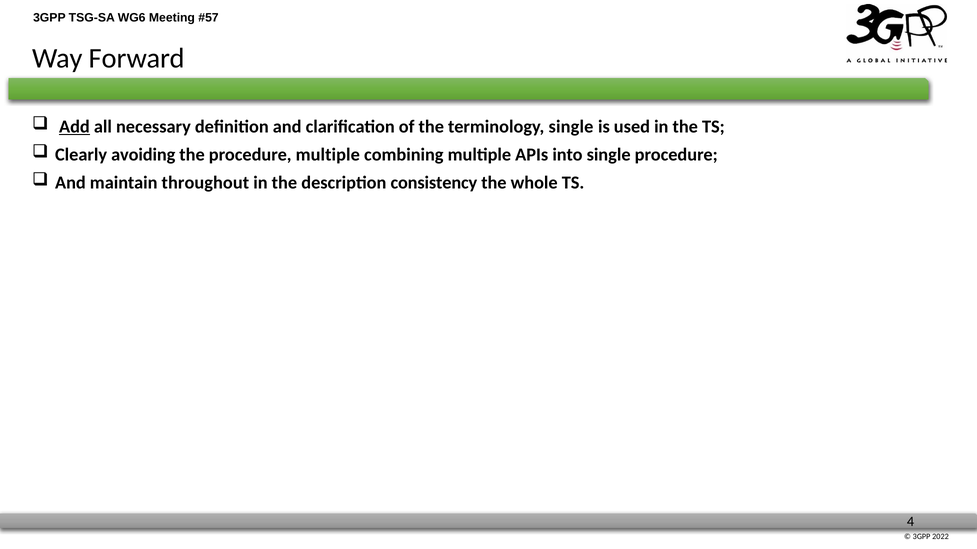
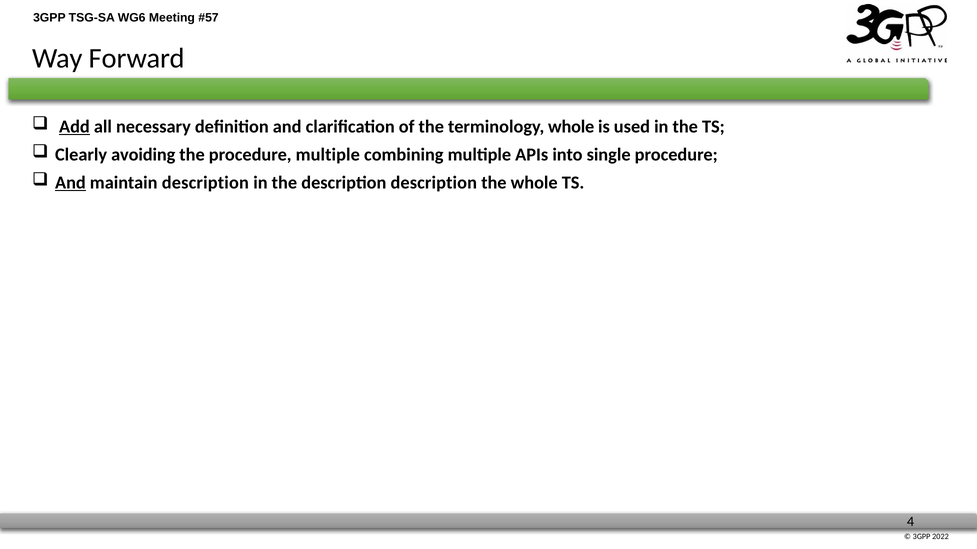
terminology single: single -> whole
And at (70, 183) underline: none -> present
maintain throughout: throughout -> description
description consistency: consistency -> description
